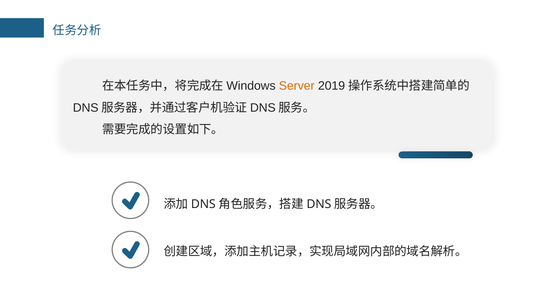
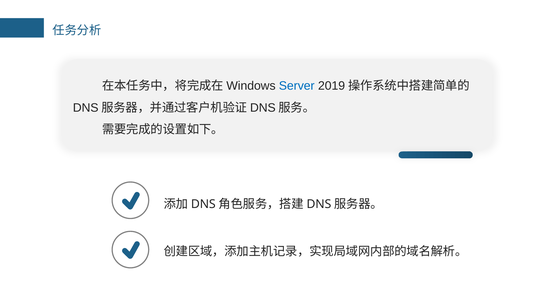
Server colour: orange -> blue
